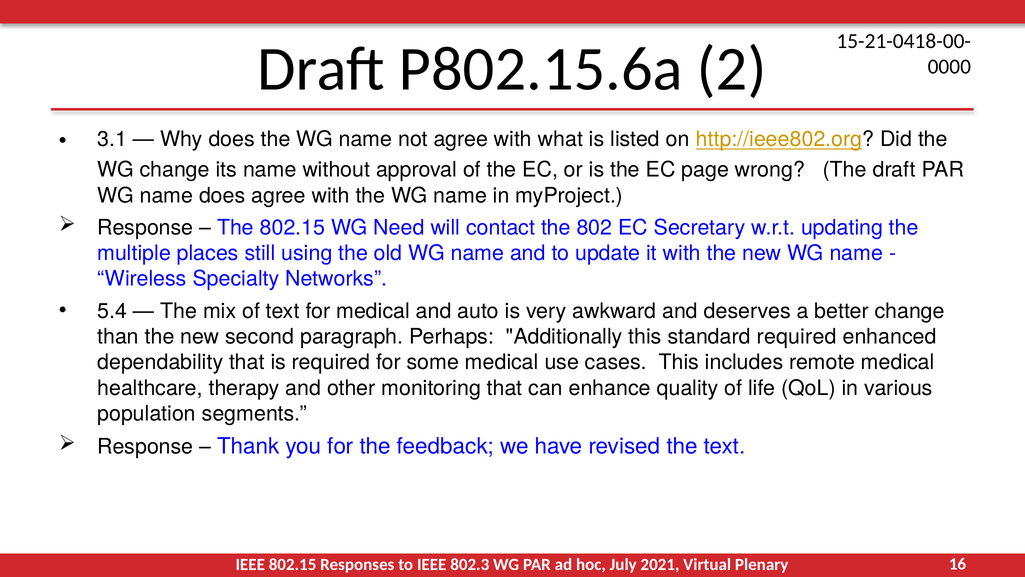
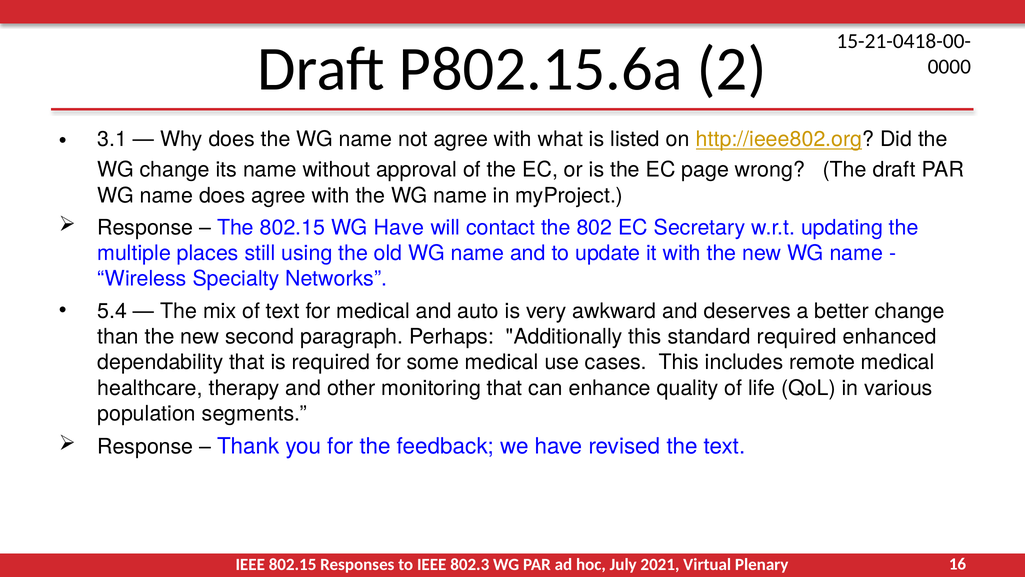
WG Need: Need -> Have
